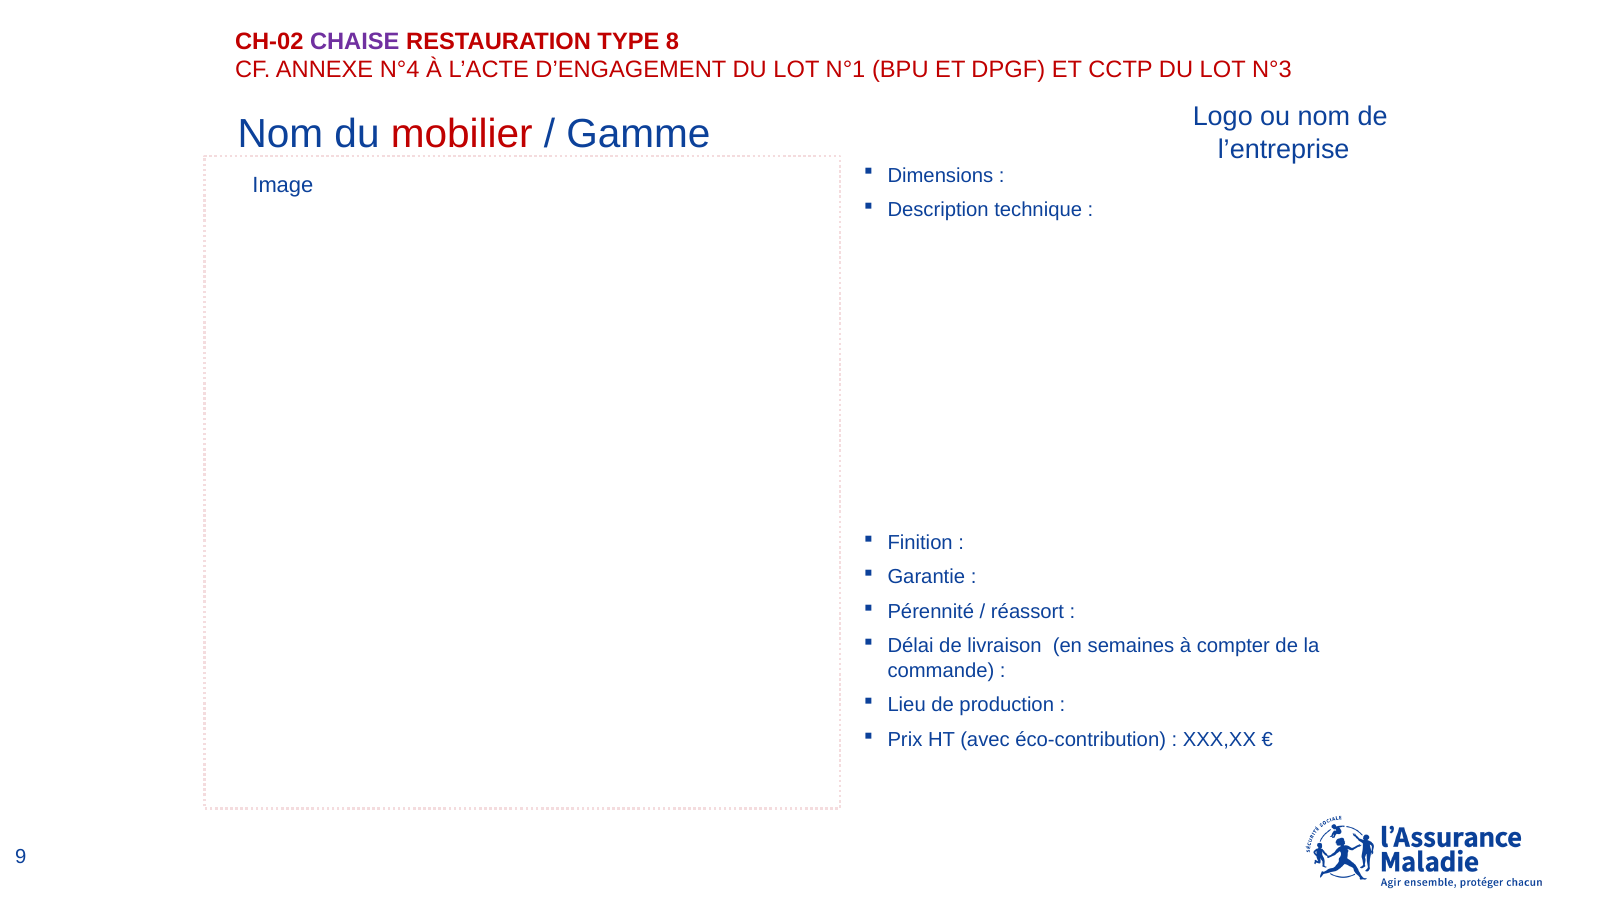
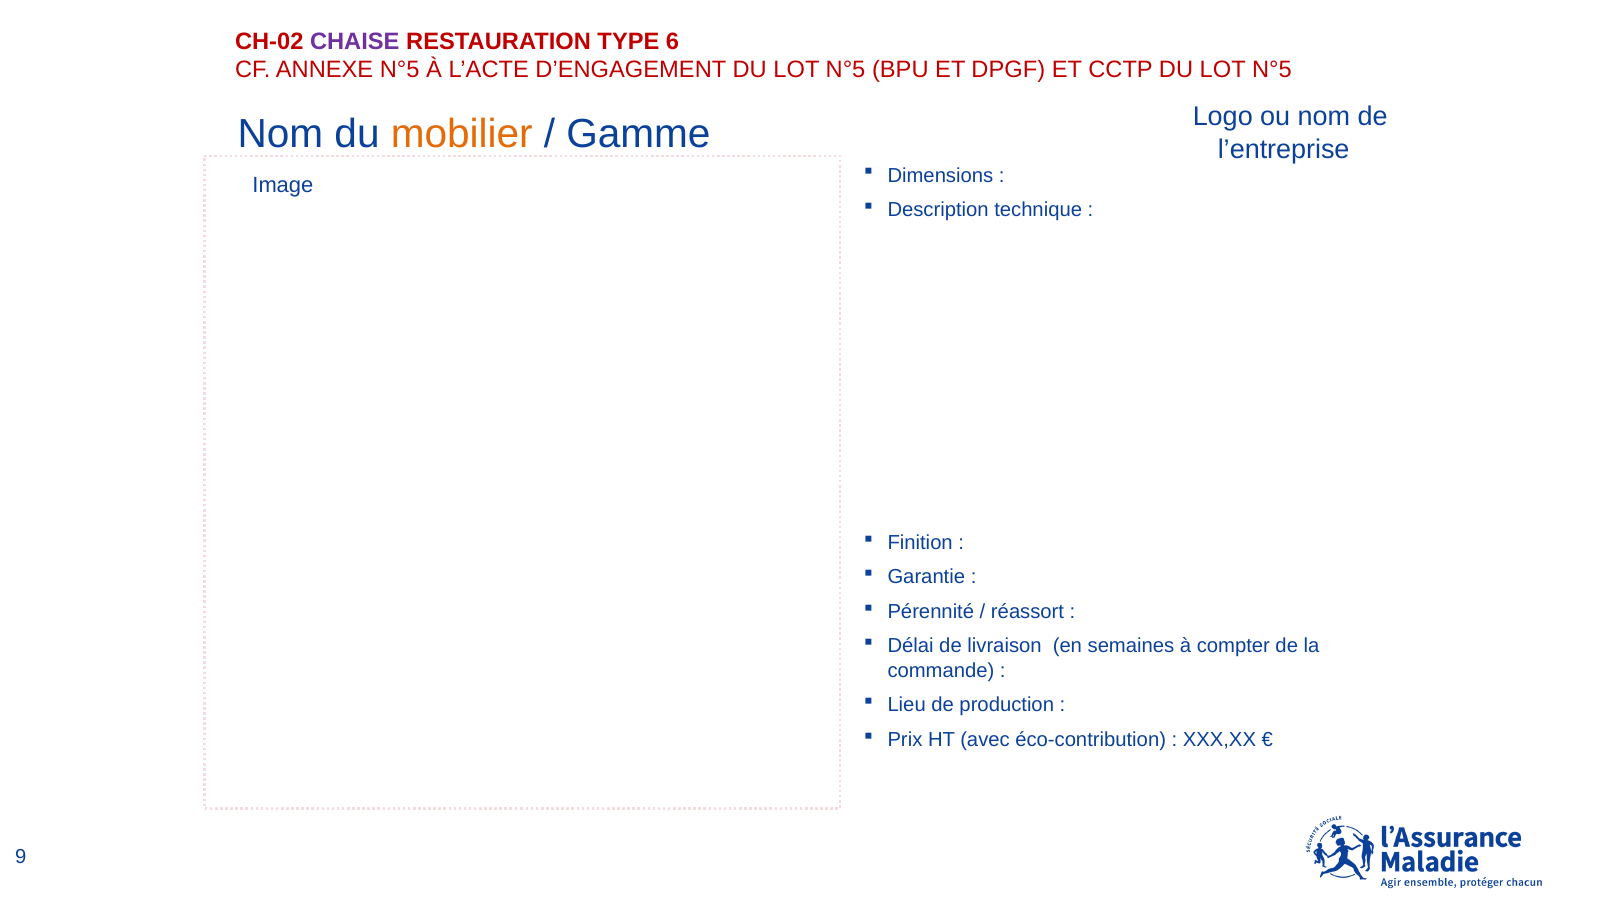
8: 8 -> 6
ANNEXE N°4: N°4 -> N°5
D’ENGAGEMENT DU LOT N°1: N°1 -> N°5
CCTP DU LOT N°3: N°3 -> N°5
mobilier colour: red -> orange
